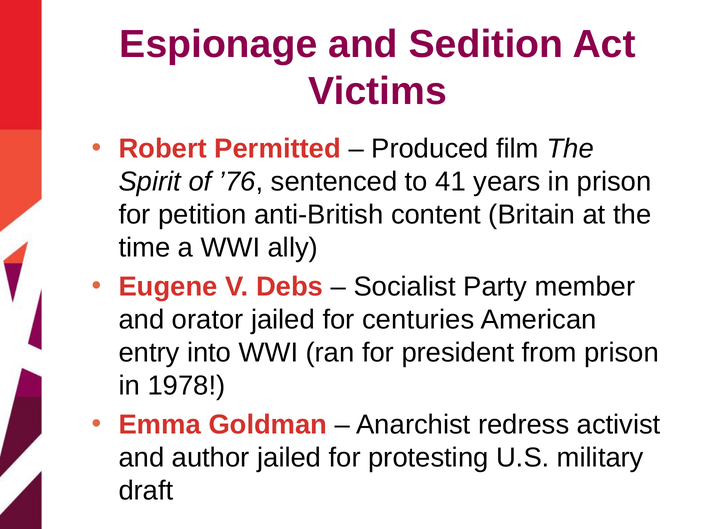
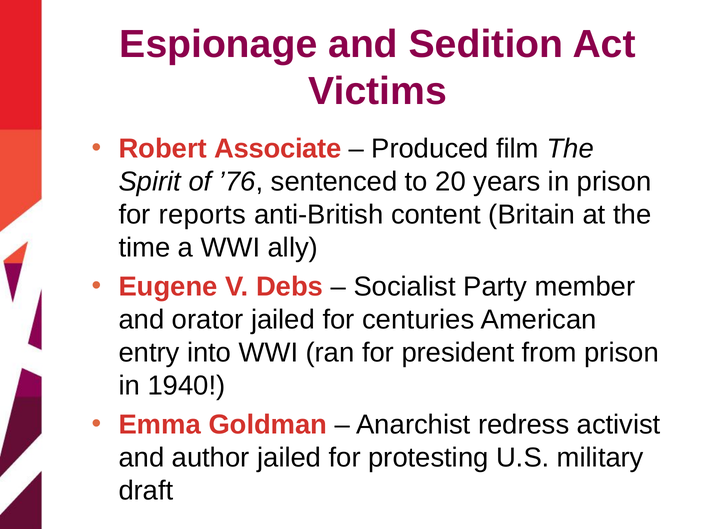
Permitted: Permitted -> Associate
41: 41 -> 20
petition: petition -> reports
1978: 1978 -> 1940
